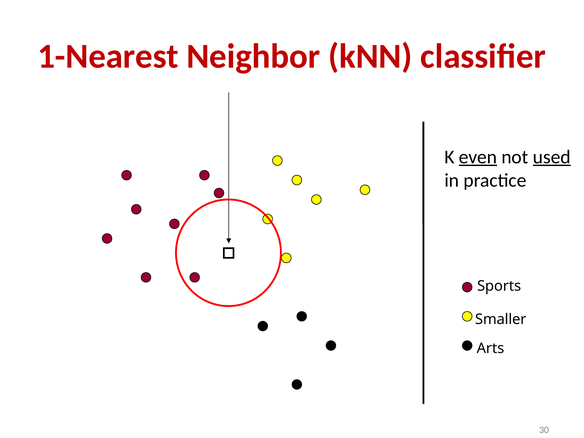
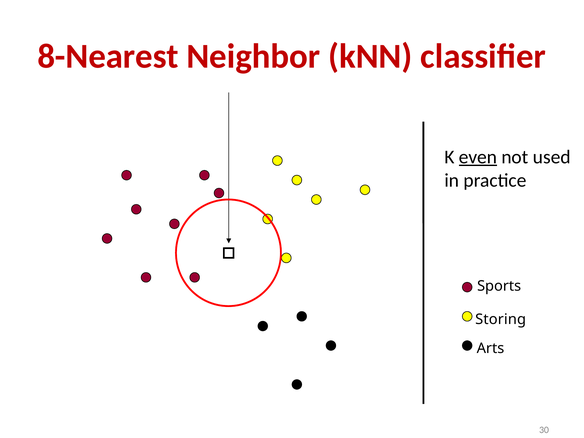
1-Nearest: 1-Nearest -> 8-Nearest
used underline: present -> none
Smaller: Smaller -> Storing
